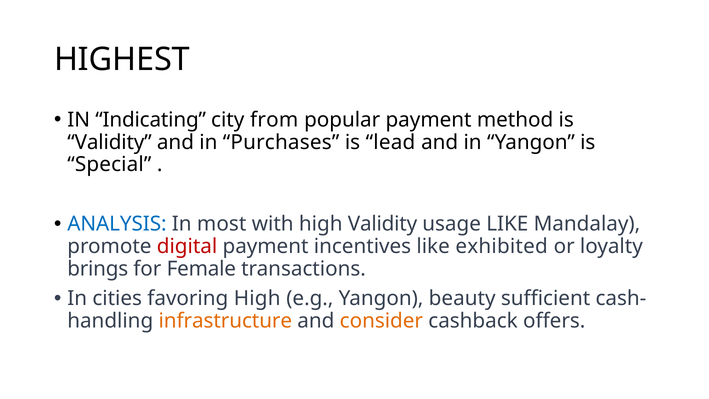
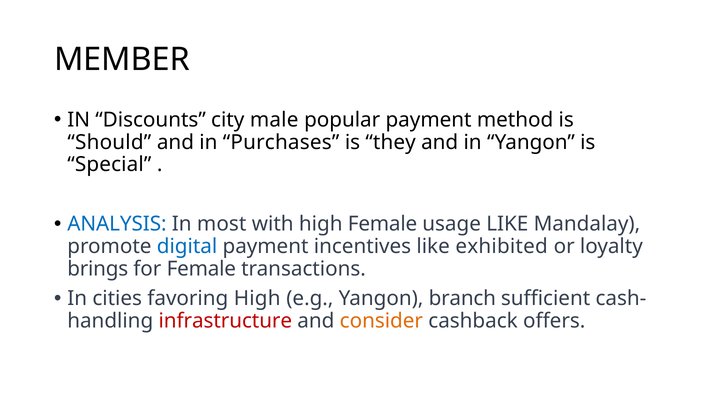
HIGHEST: HIGHEST -> MEMBER
Indicating: Indicating -> Discounts
from: from -> male
Validity at (110, 142): Validity -> Should
lead: lead -> they
high Validity: Validity -> Female
digital colour: red -> blue
beauty: beauty -> branch
infrastructure colour: orange -> red
